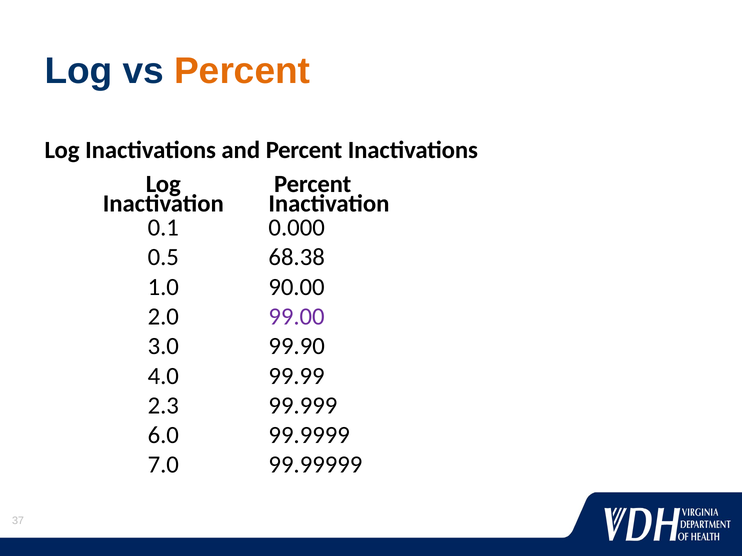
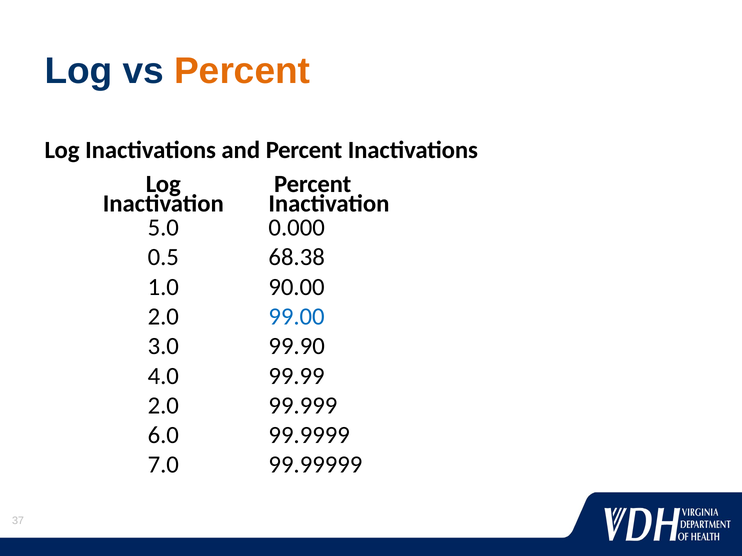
0.1: 0.1 -> 5.0
99.00 colour: purple -> blue
2.3 at (163, 406): 2.3 -> 2.0
